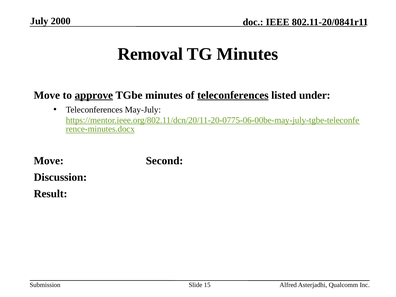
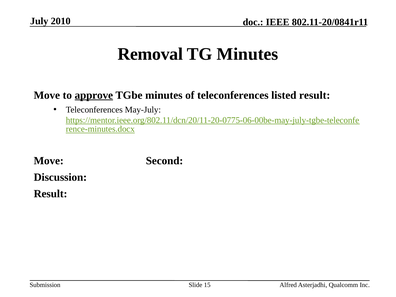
2000: 2000 -> 2010
teleconferences at (233, 95) underline: present -> none
listed under: under -> result
